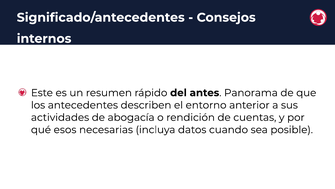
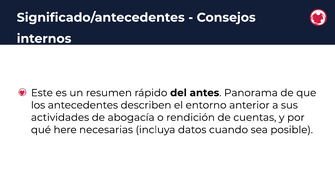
esos: esos -> here
